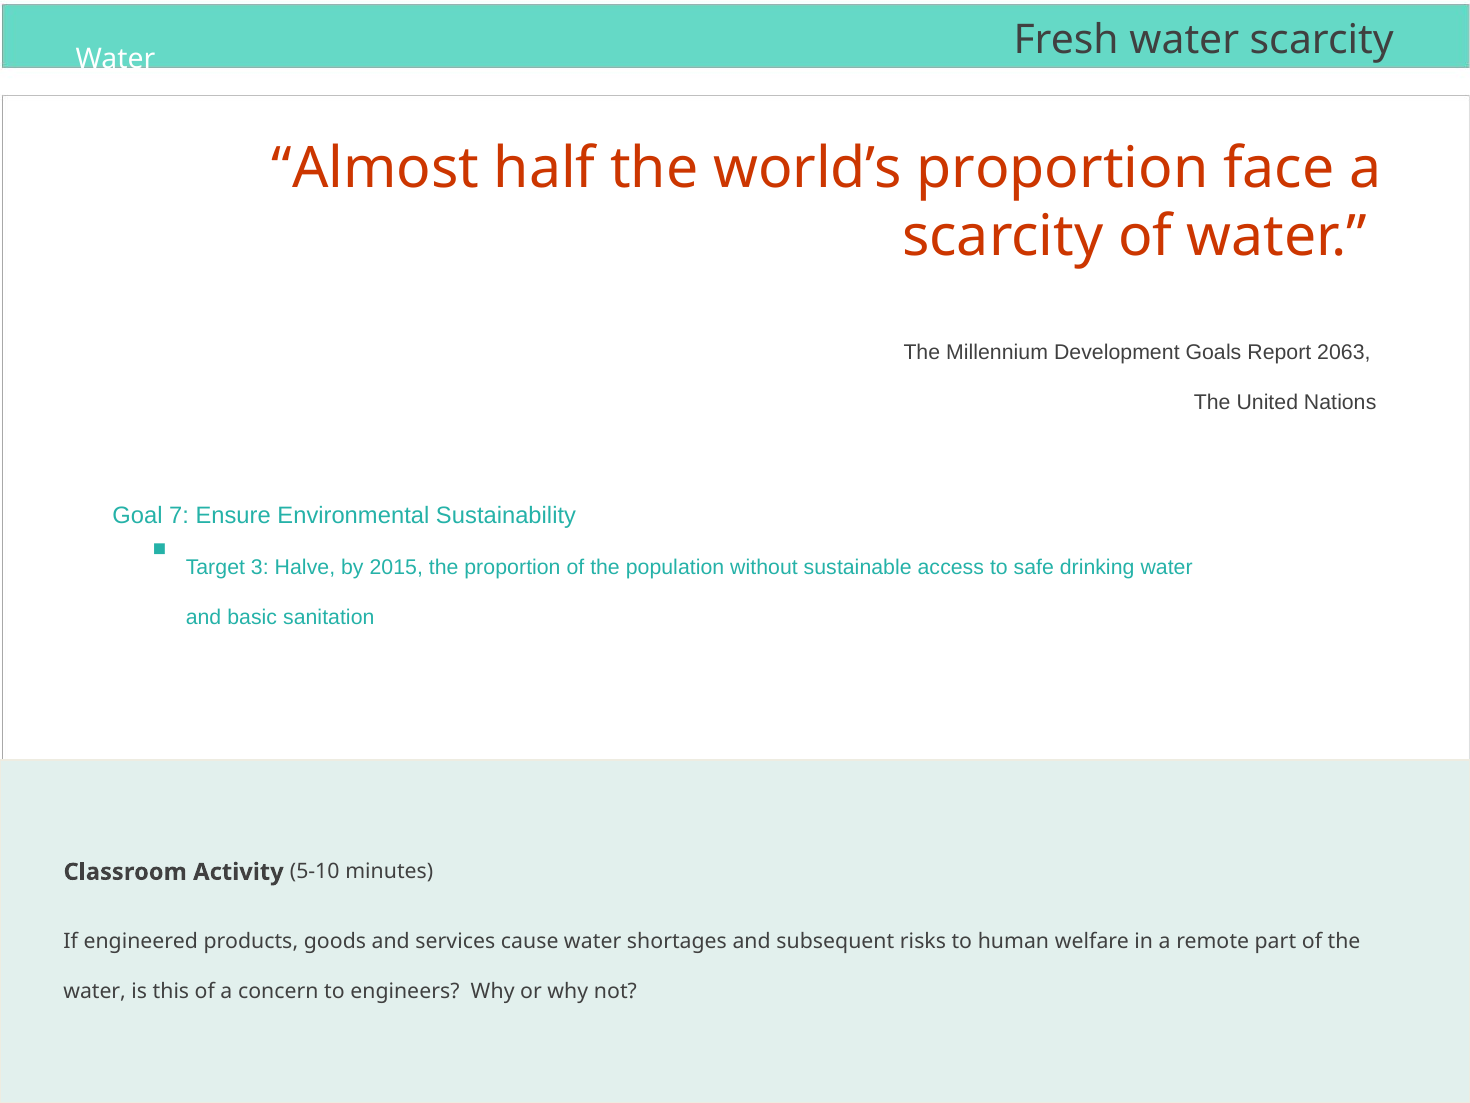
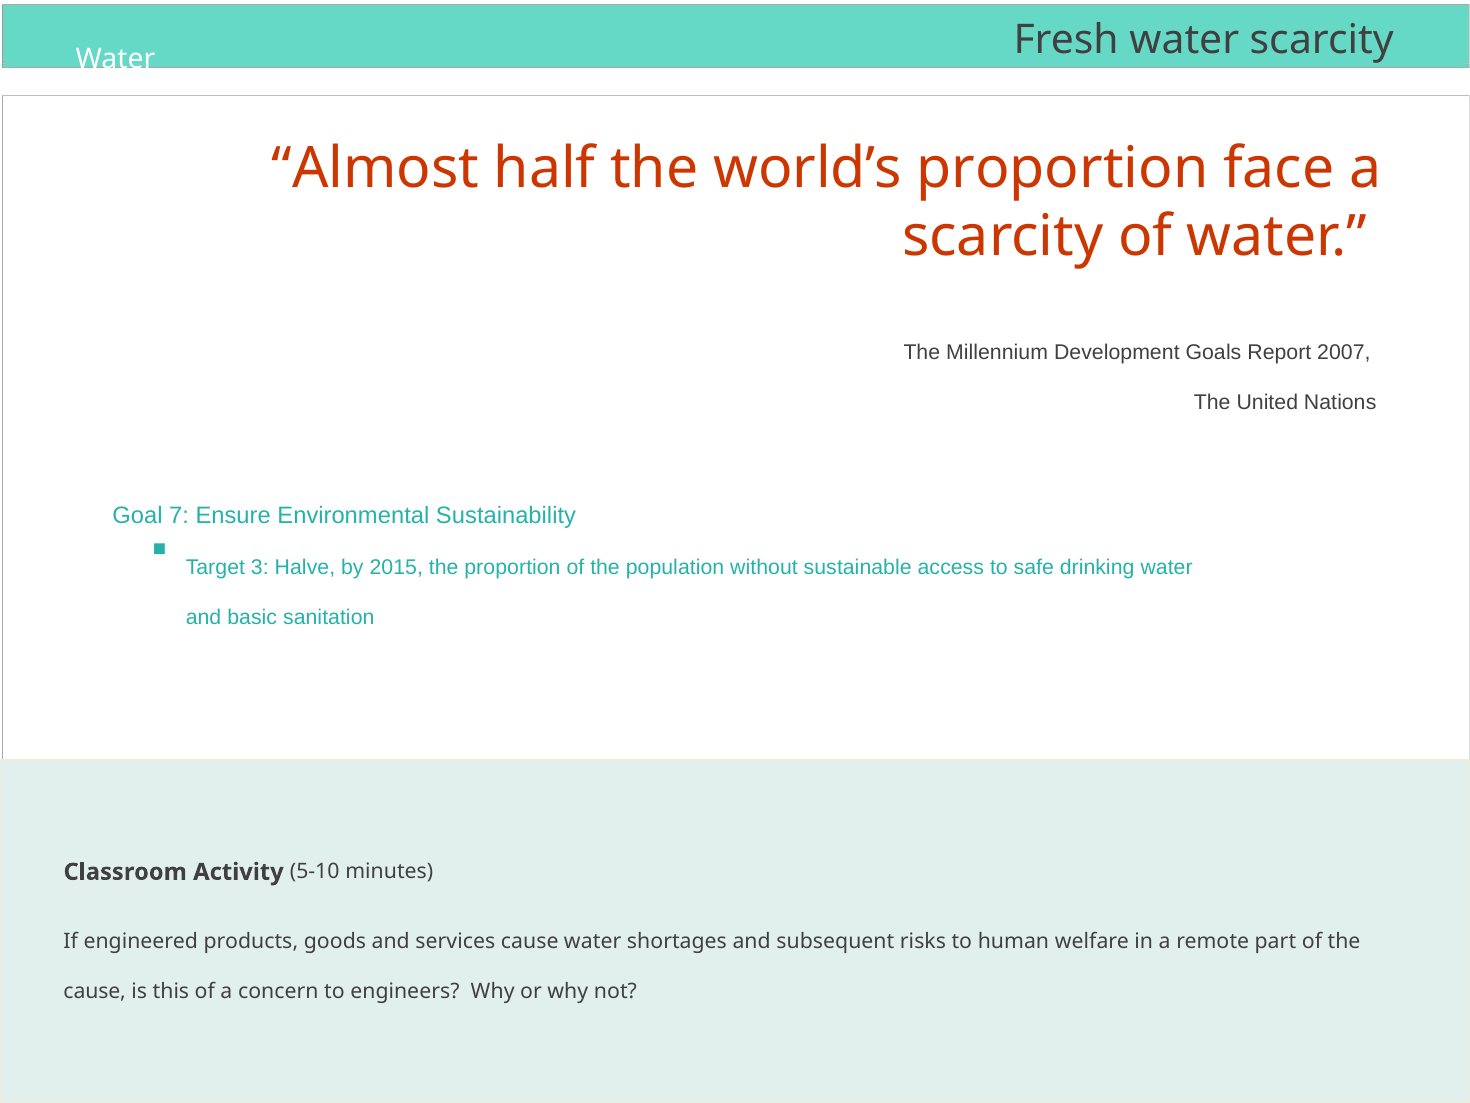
2063: 2063 -> 2007
water at (95, 991): water -> cause
